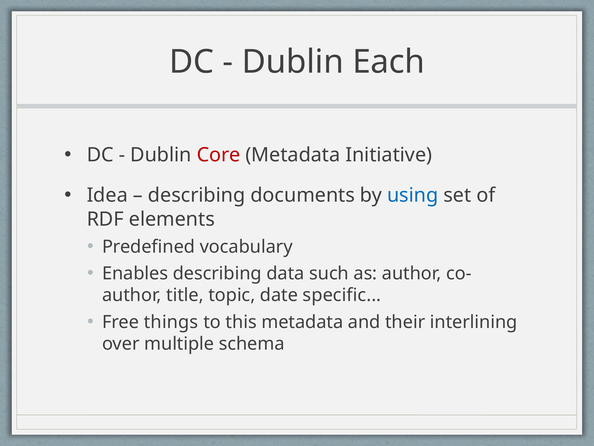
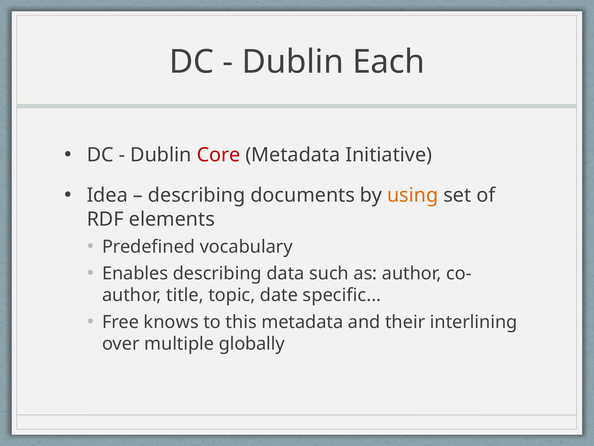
using colour: blue -> orange
things: things -> knows
schema: schema -> globally
